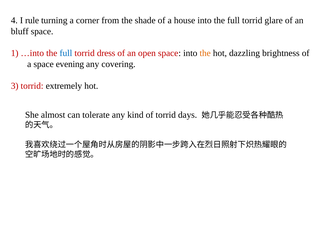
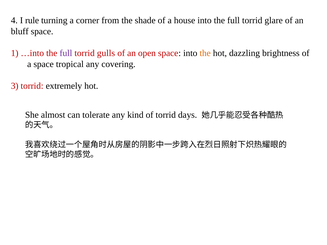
full at (66, 53) colour: blue -> purple
dress: dress -> gulls
evening: evening -> tropical
